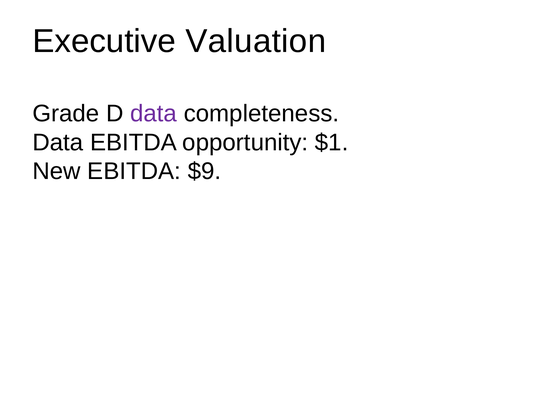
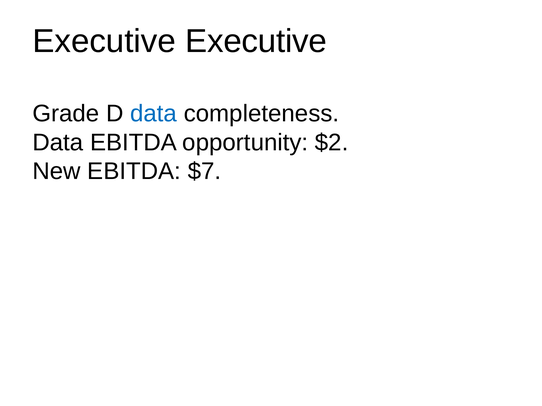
Executive Valuation: Valuation -> Executive
data at (154, 114) colour: purple -> blue
$1: $1 -> $2
$9: $9 -> $7
